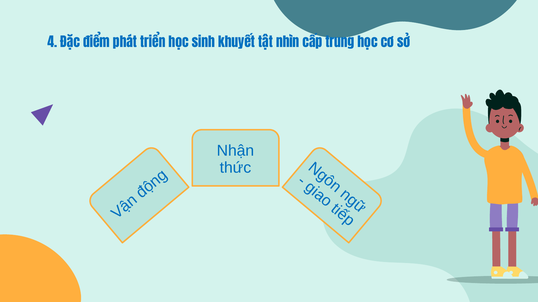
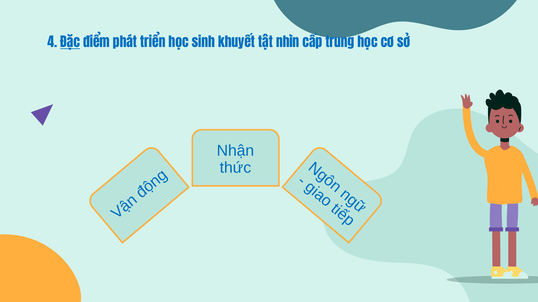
Đặc underline: none -> present
